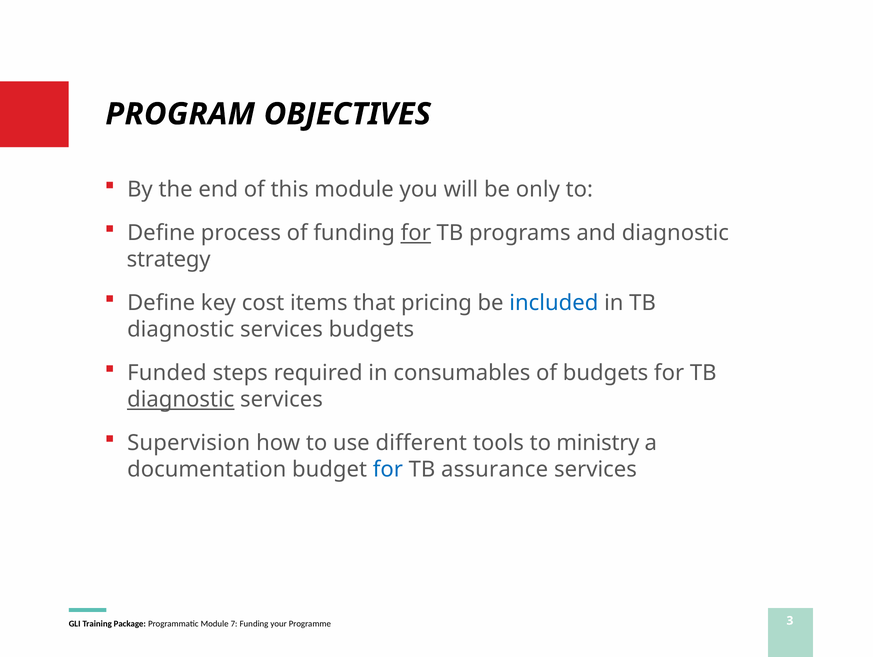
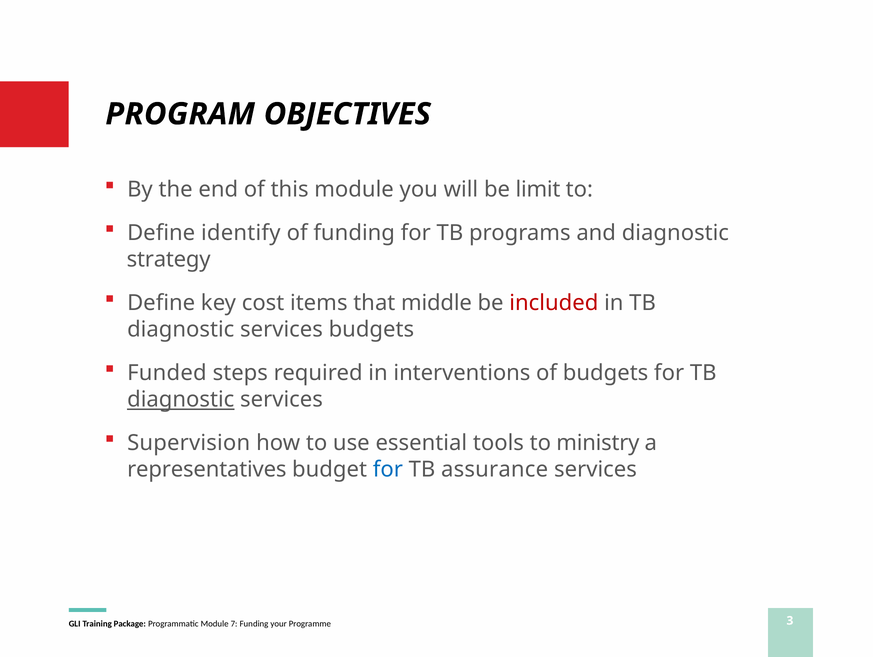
only: only -> limit
process: process -> identify
for at (416, 233) underline: present -> none
pricing: pricing -> middle
included colour: blue -> red
consumables: consumables -> interventions
different: different -> essential
documentation: documentation -> representatives
